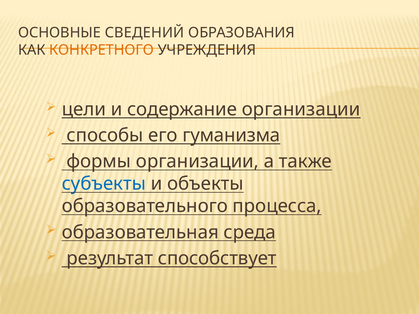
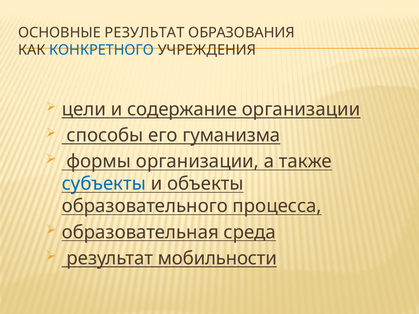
ОСНОВНЫЕ СВЕДЕНИЙ: СВЕДЕНИЙ -> РЕЗУЛЬТАТ
КОНКРЕТНОГО colour: orange -> blue
способствует: способствует -> мобильности
